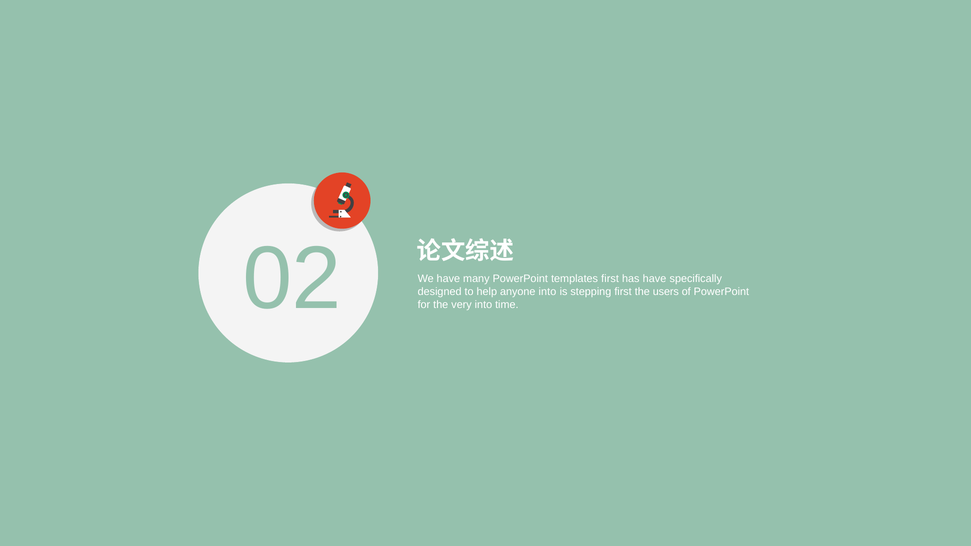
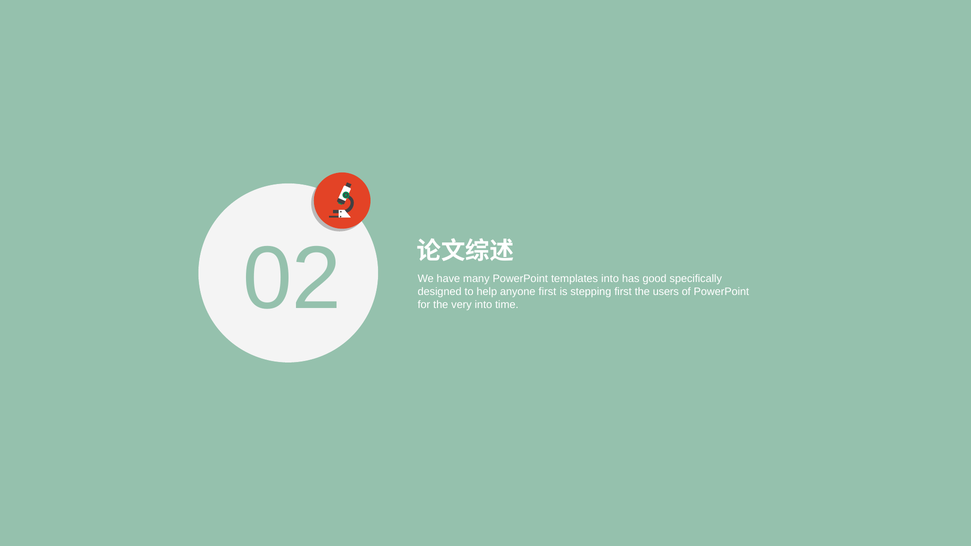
templates first: first -> into
has have: have -> good
anyone into: into -> first
